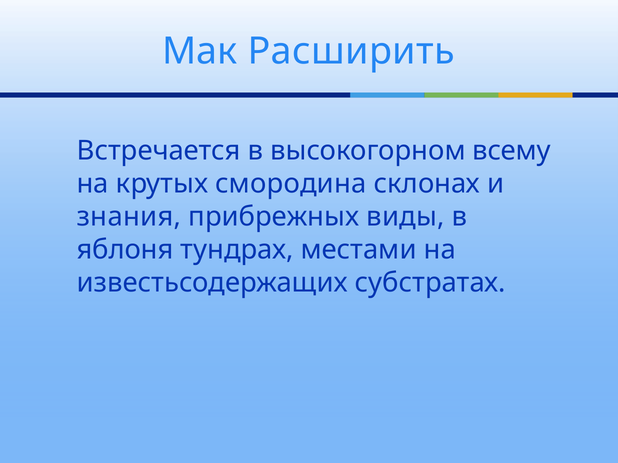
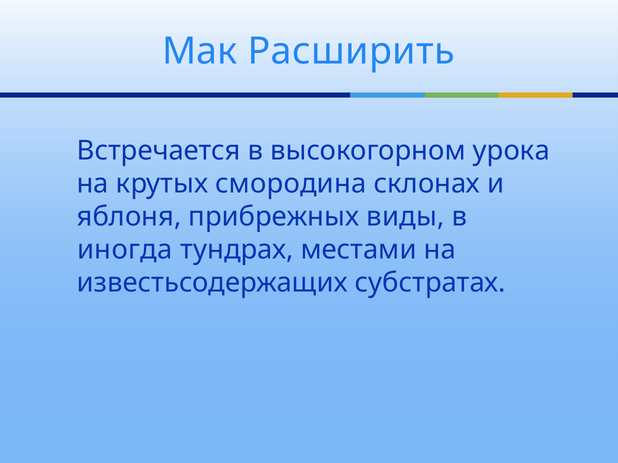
всему: всему -> урока
знания: знания -> яблоня
яблоня: яблоня -> иногда
